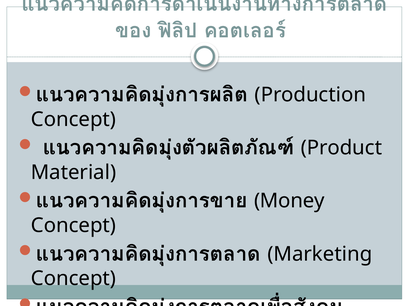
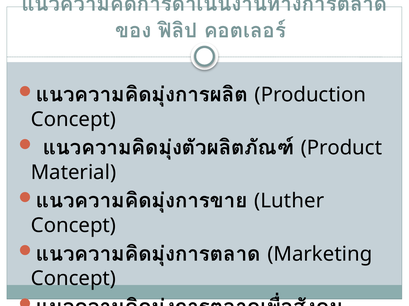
Money: Money -> Luther
